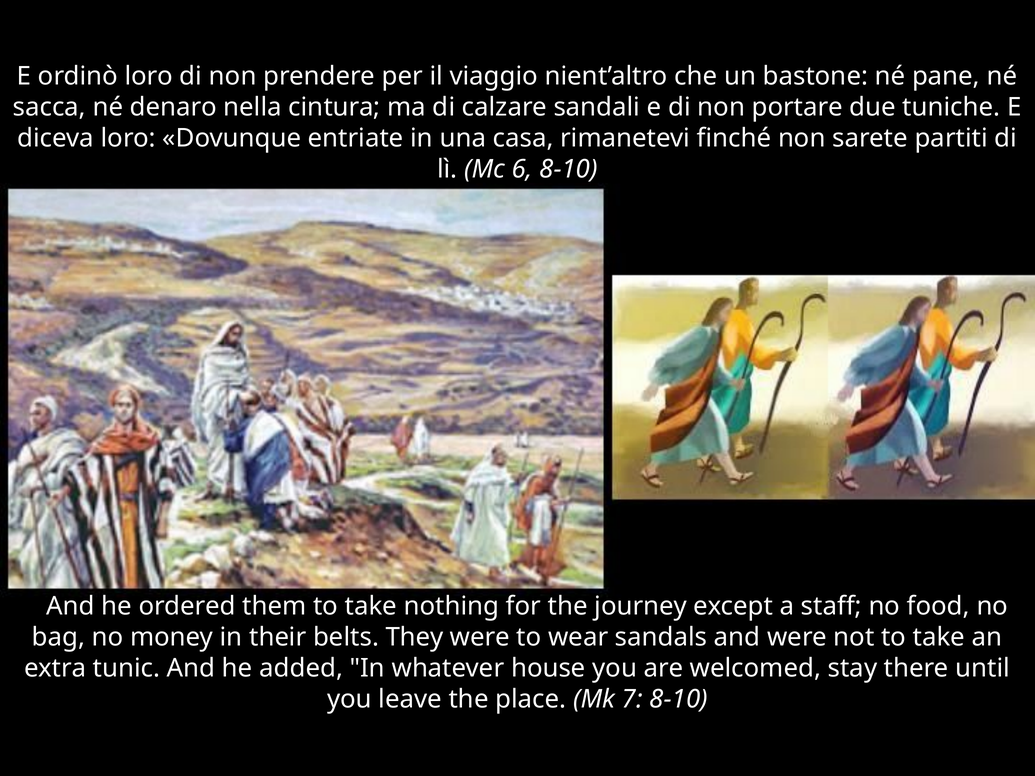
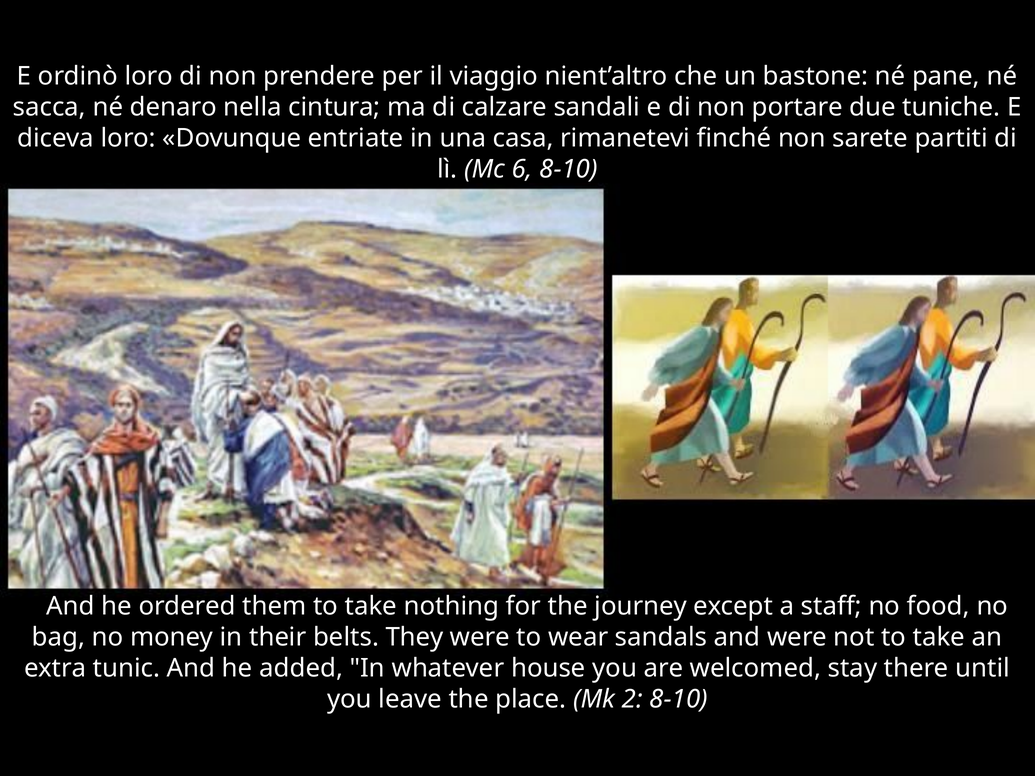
7: 7 -> 2
